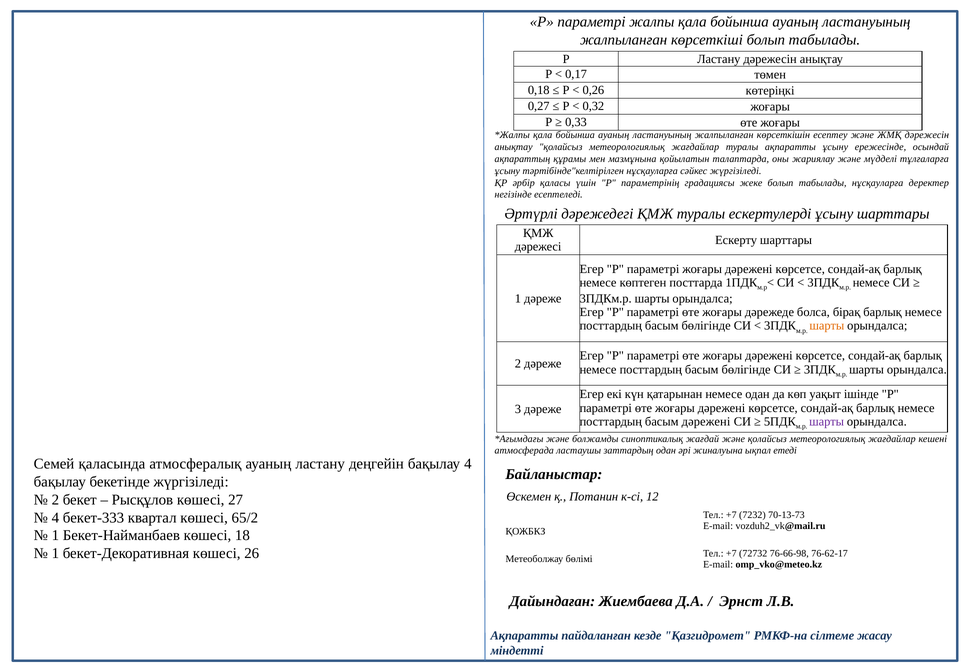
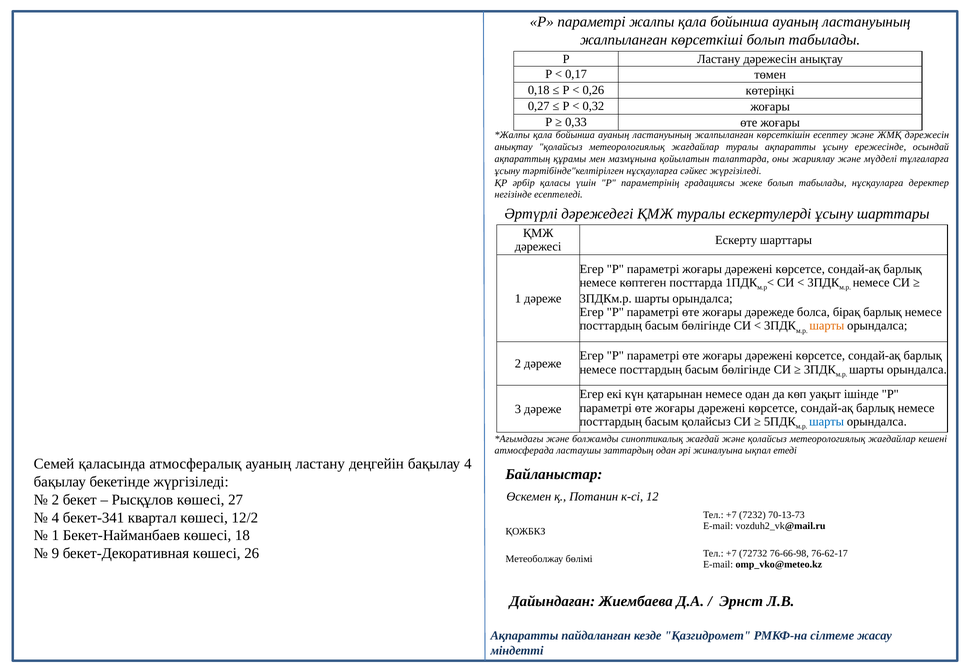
басым дәрежені: дәрежені -> қолайсыз
шарты at (827, 421) colour: purple -> blue
бекет-333: бекет-333 -> бекет-341
65/2: 65/2 -> 12/2
1 at (55, 553): 1 -> 9
